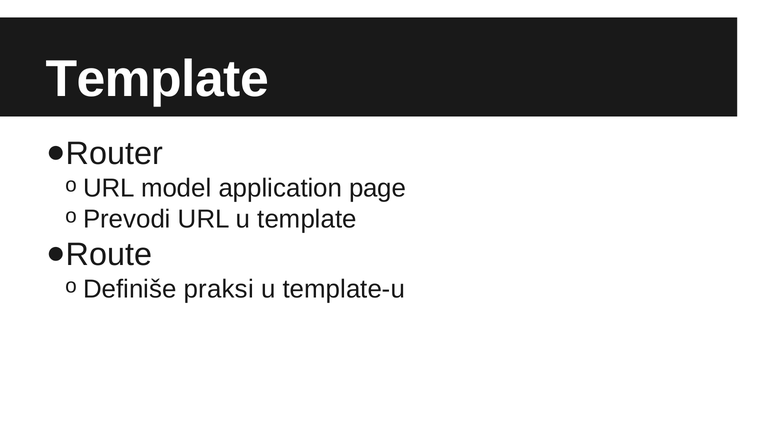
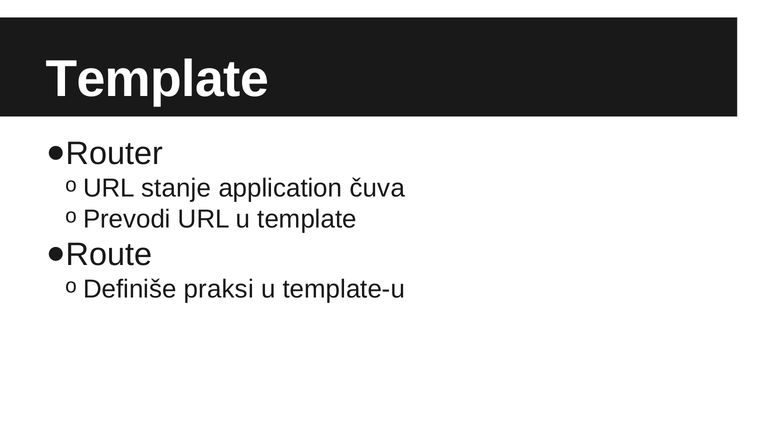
model: model -> stanje
page: page -> čuva
